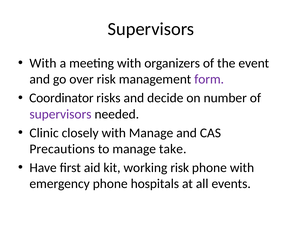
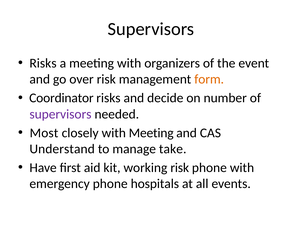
With at (43, 63): With -> Risks
form colour: purple -> orange
Clinic: Clinic -> Most
with Manage: Manage -> Meeting
Precautions: Precautions -> Understand
